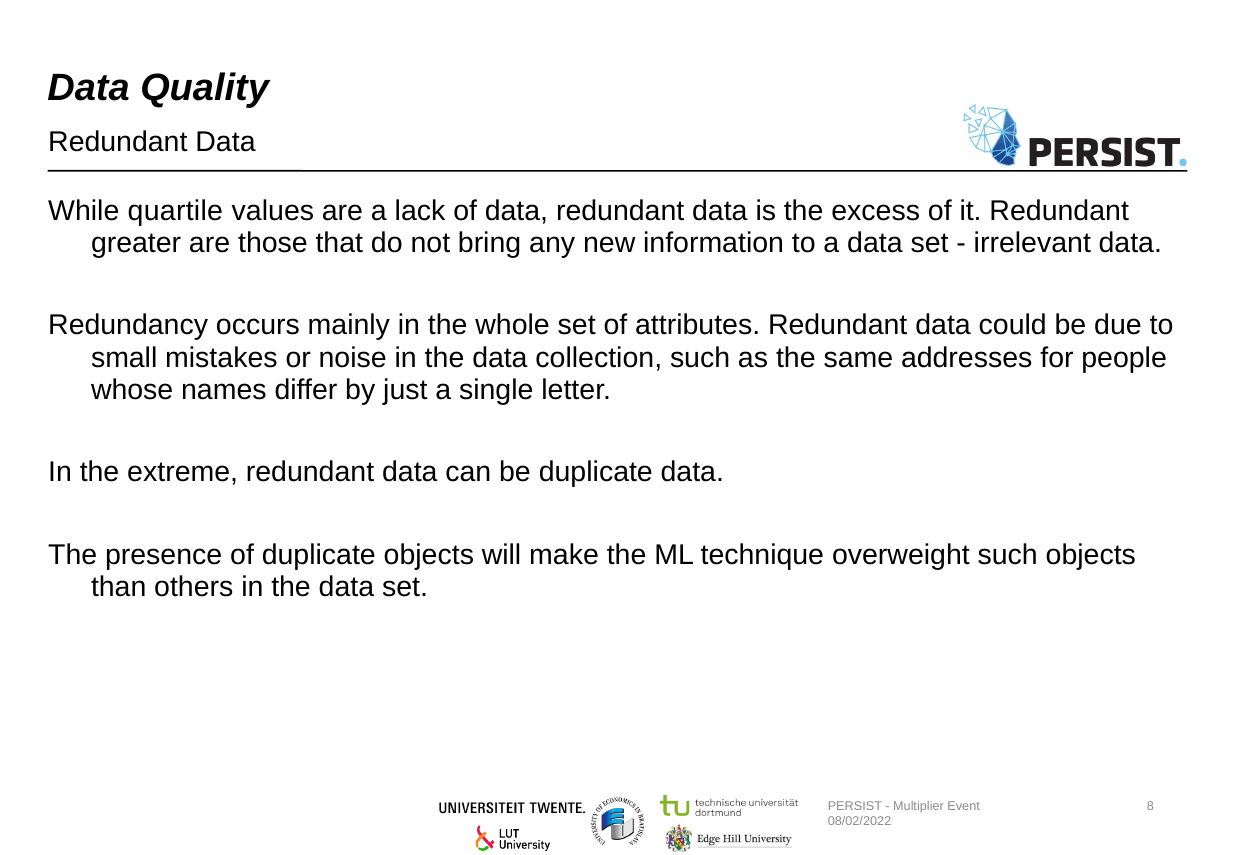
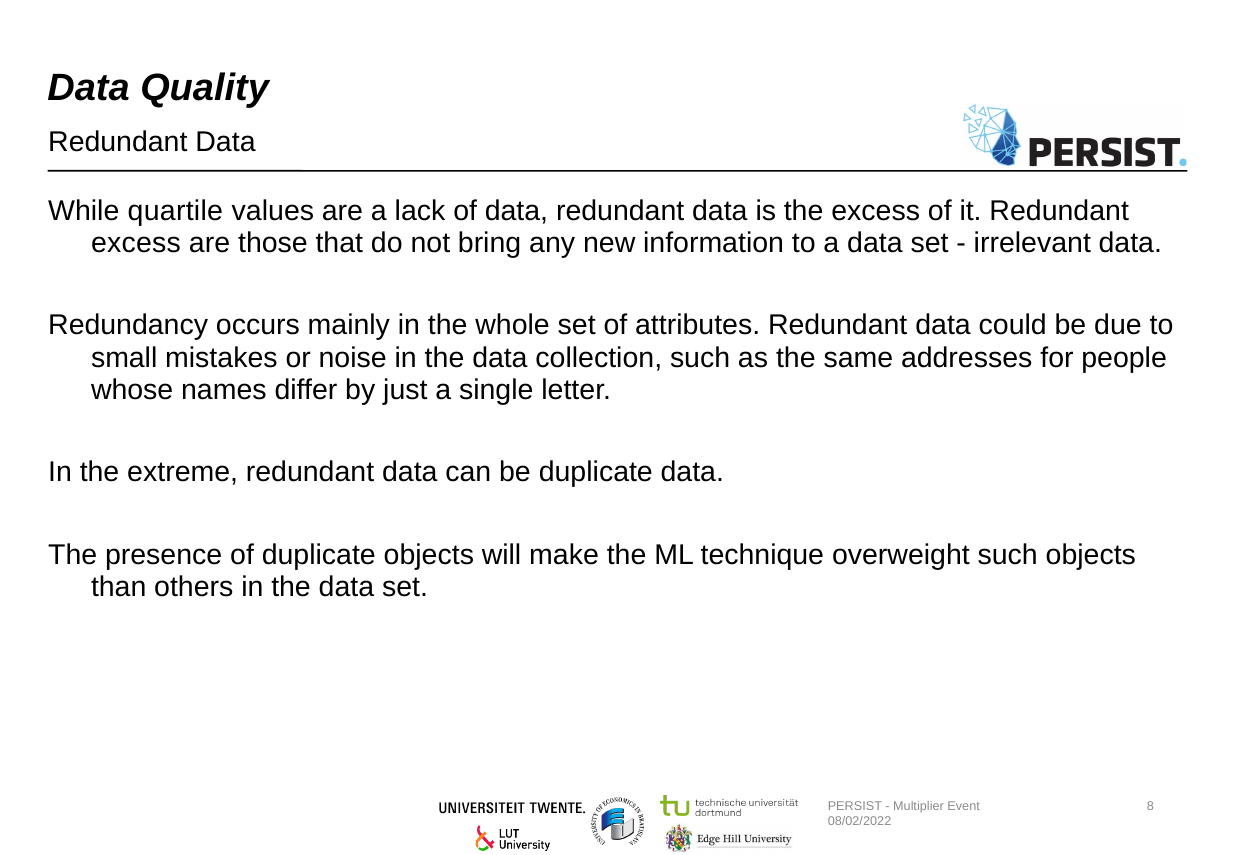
greater at (136, 243): greater -> excess
